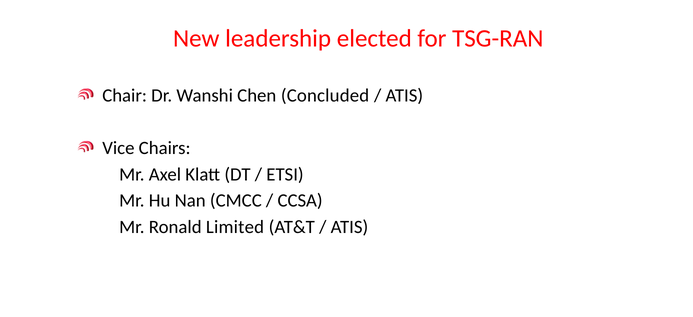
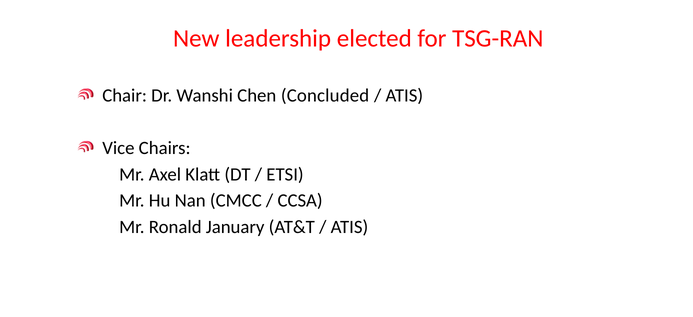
Limited: Limited -> January
